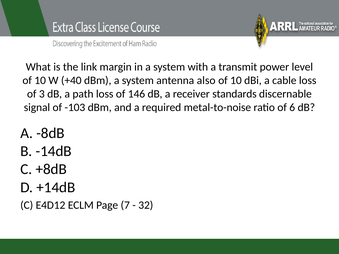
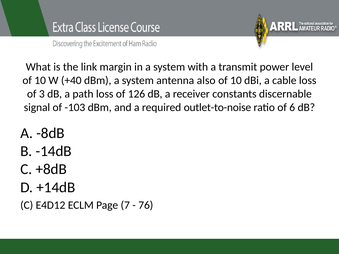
146: 146 -> 126
standards: standards -> constants
metal-to-noise: metal-to-noise -> outlet-to-noise
32: 32 -> 76
